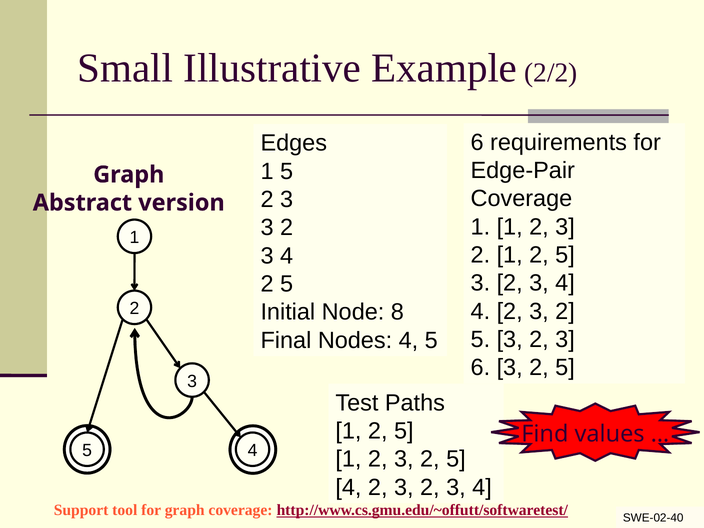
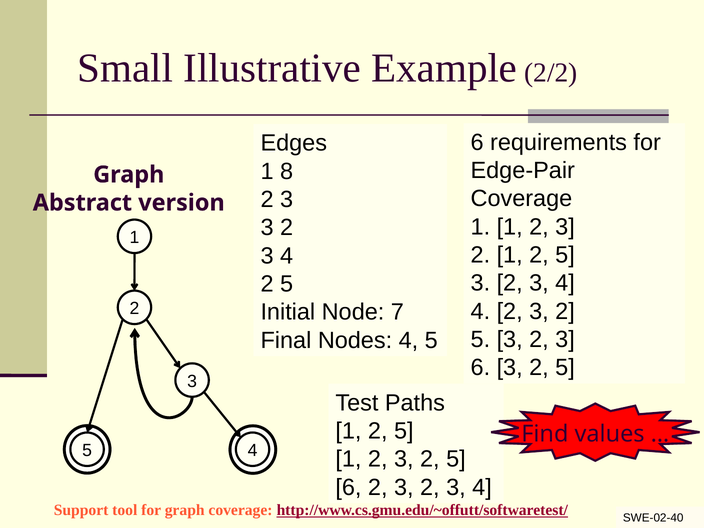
1 5: 5 -> 8
8: 8 -> 7
4 at (348, 487): 4 -> 6
